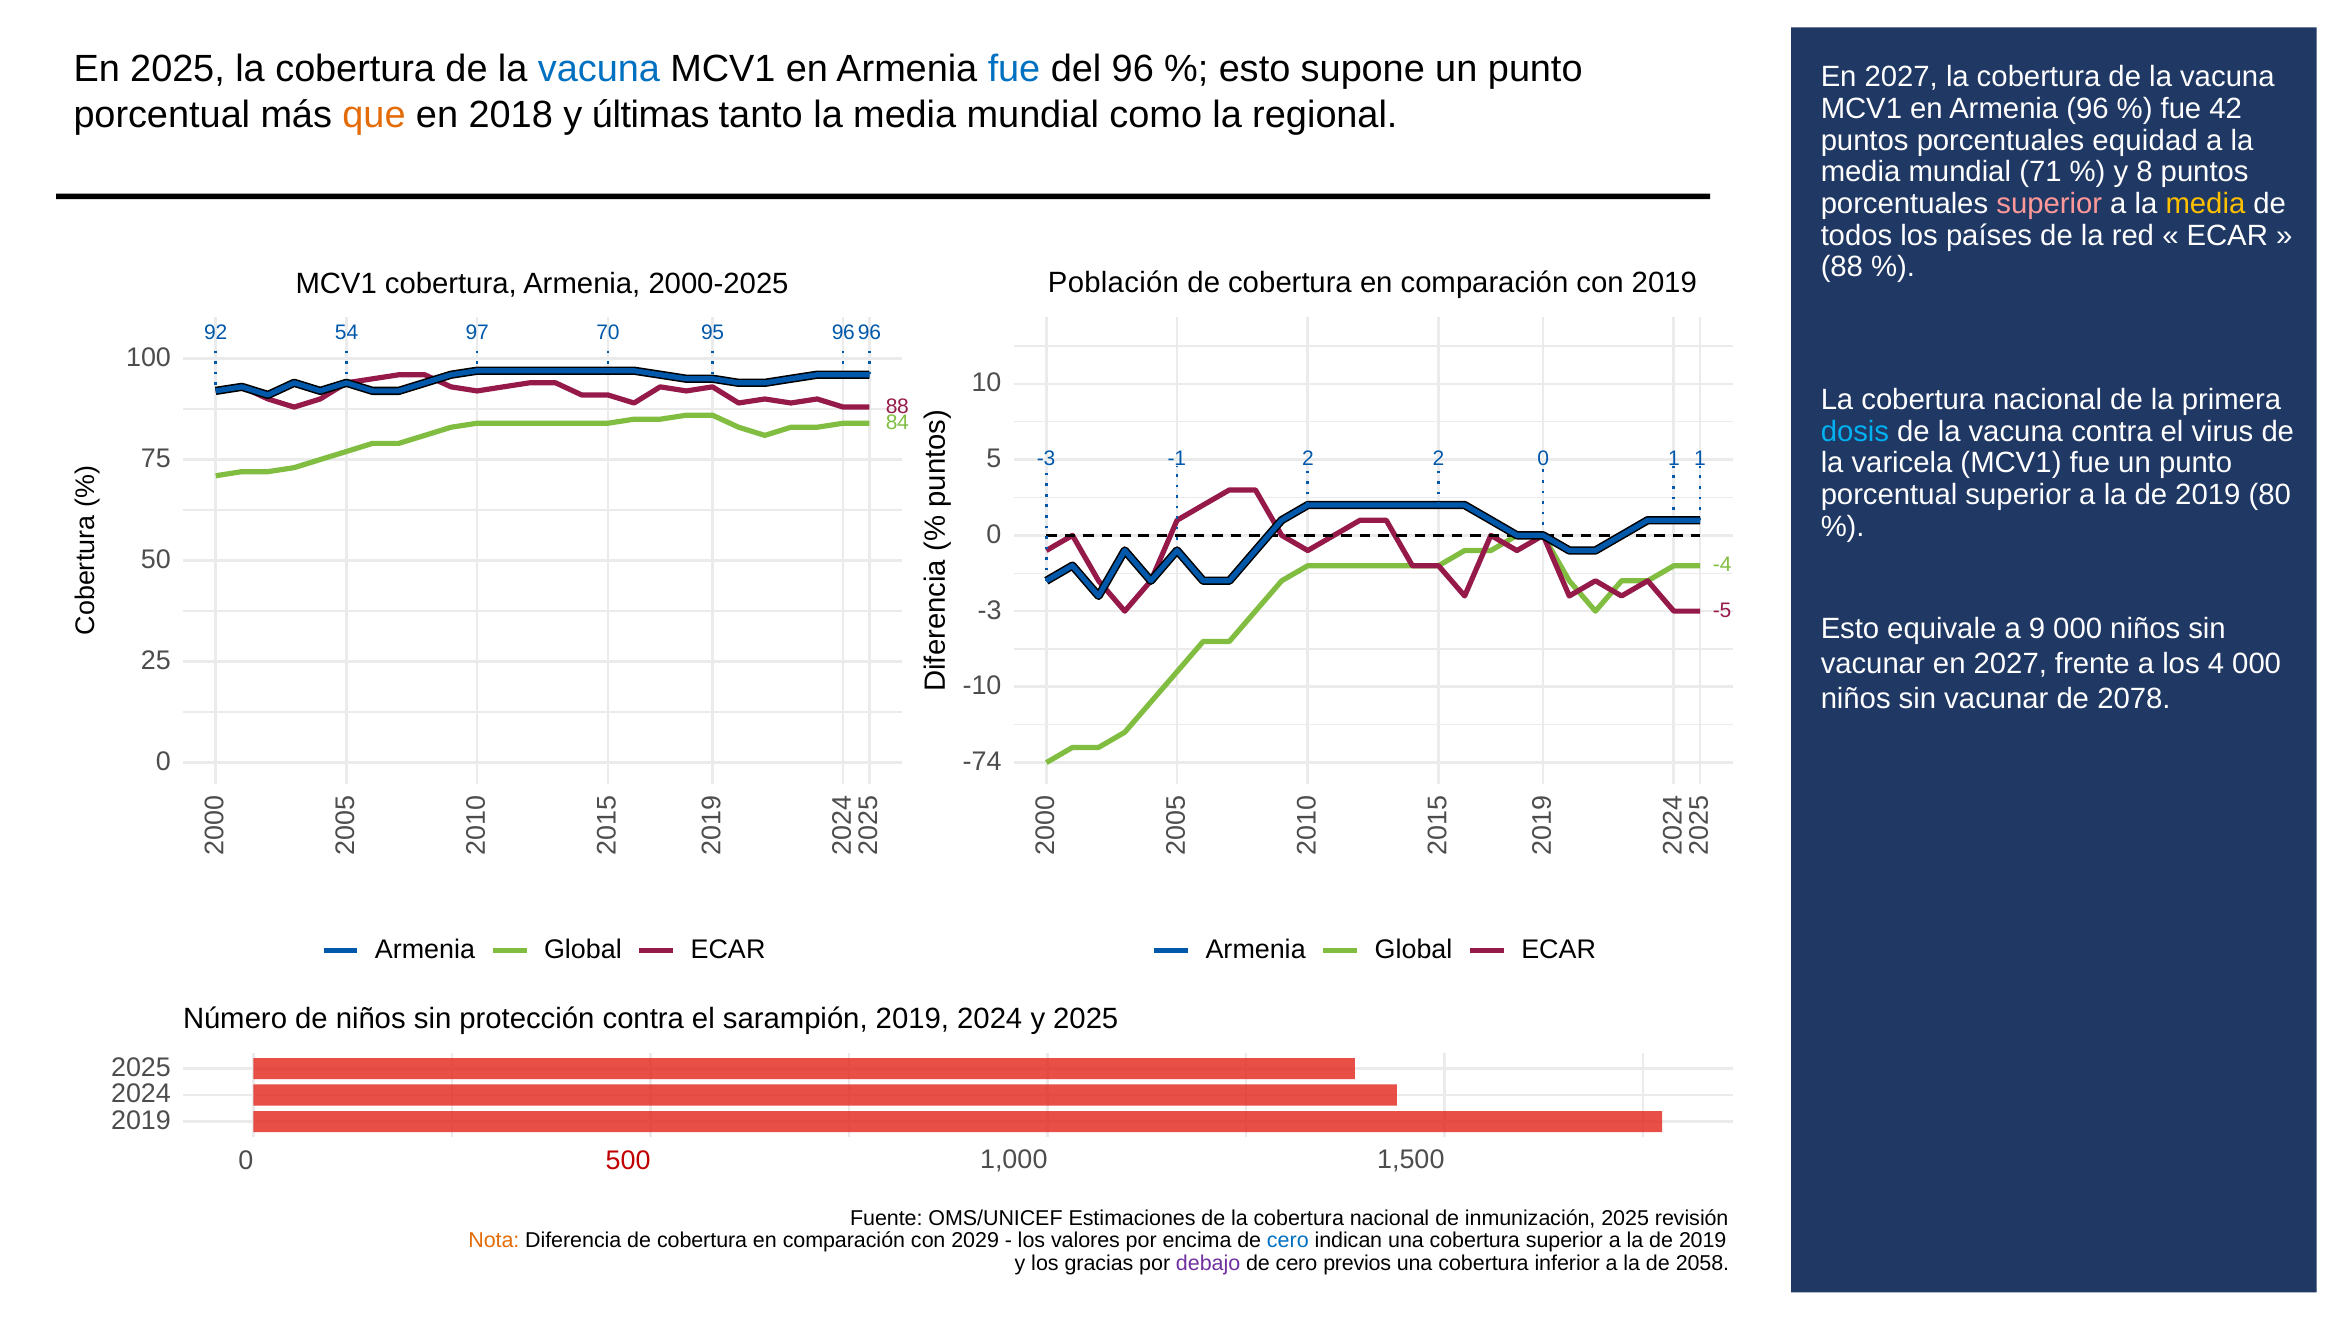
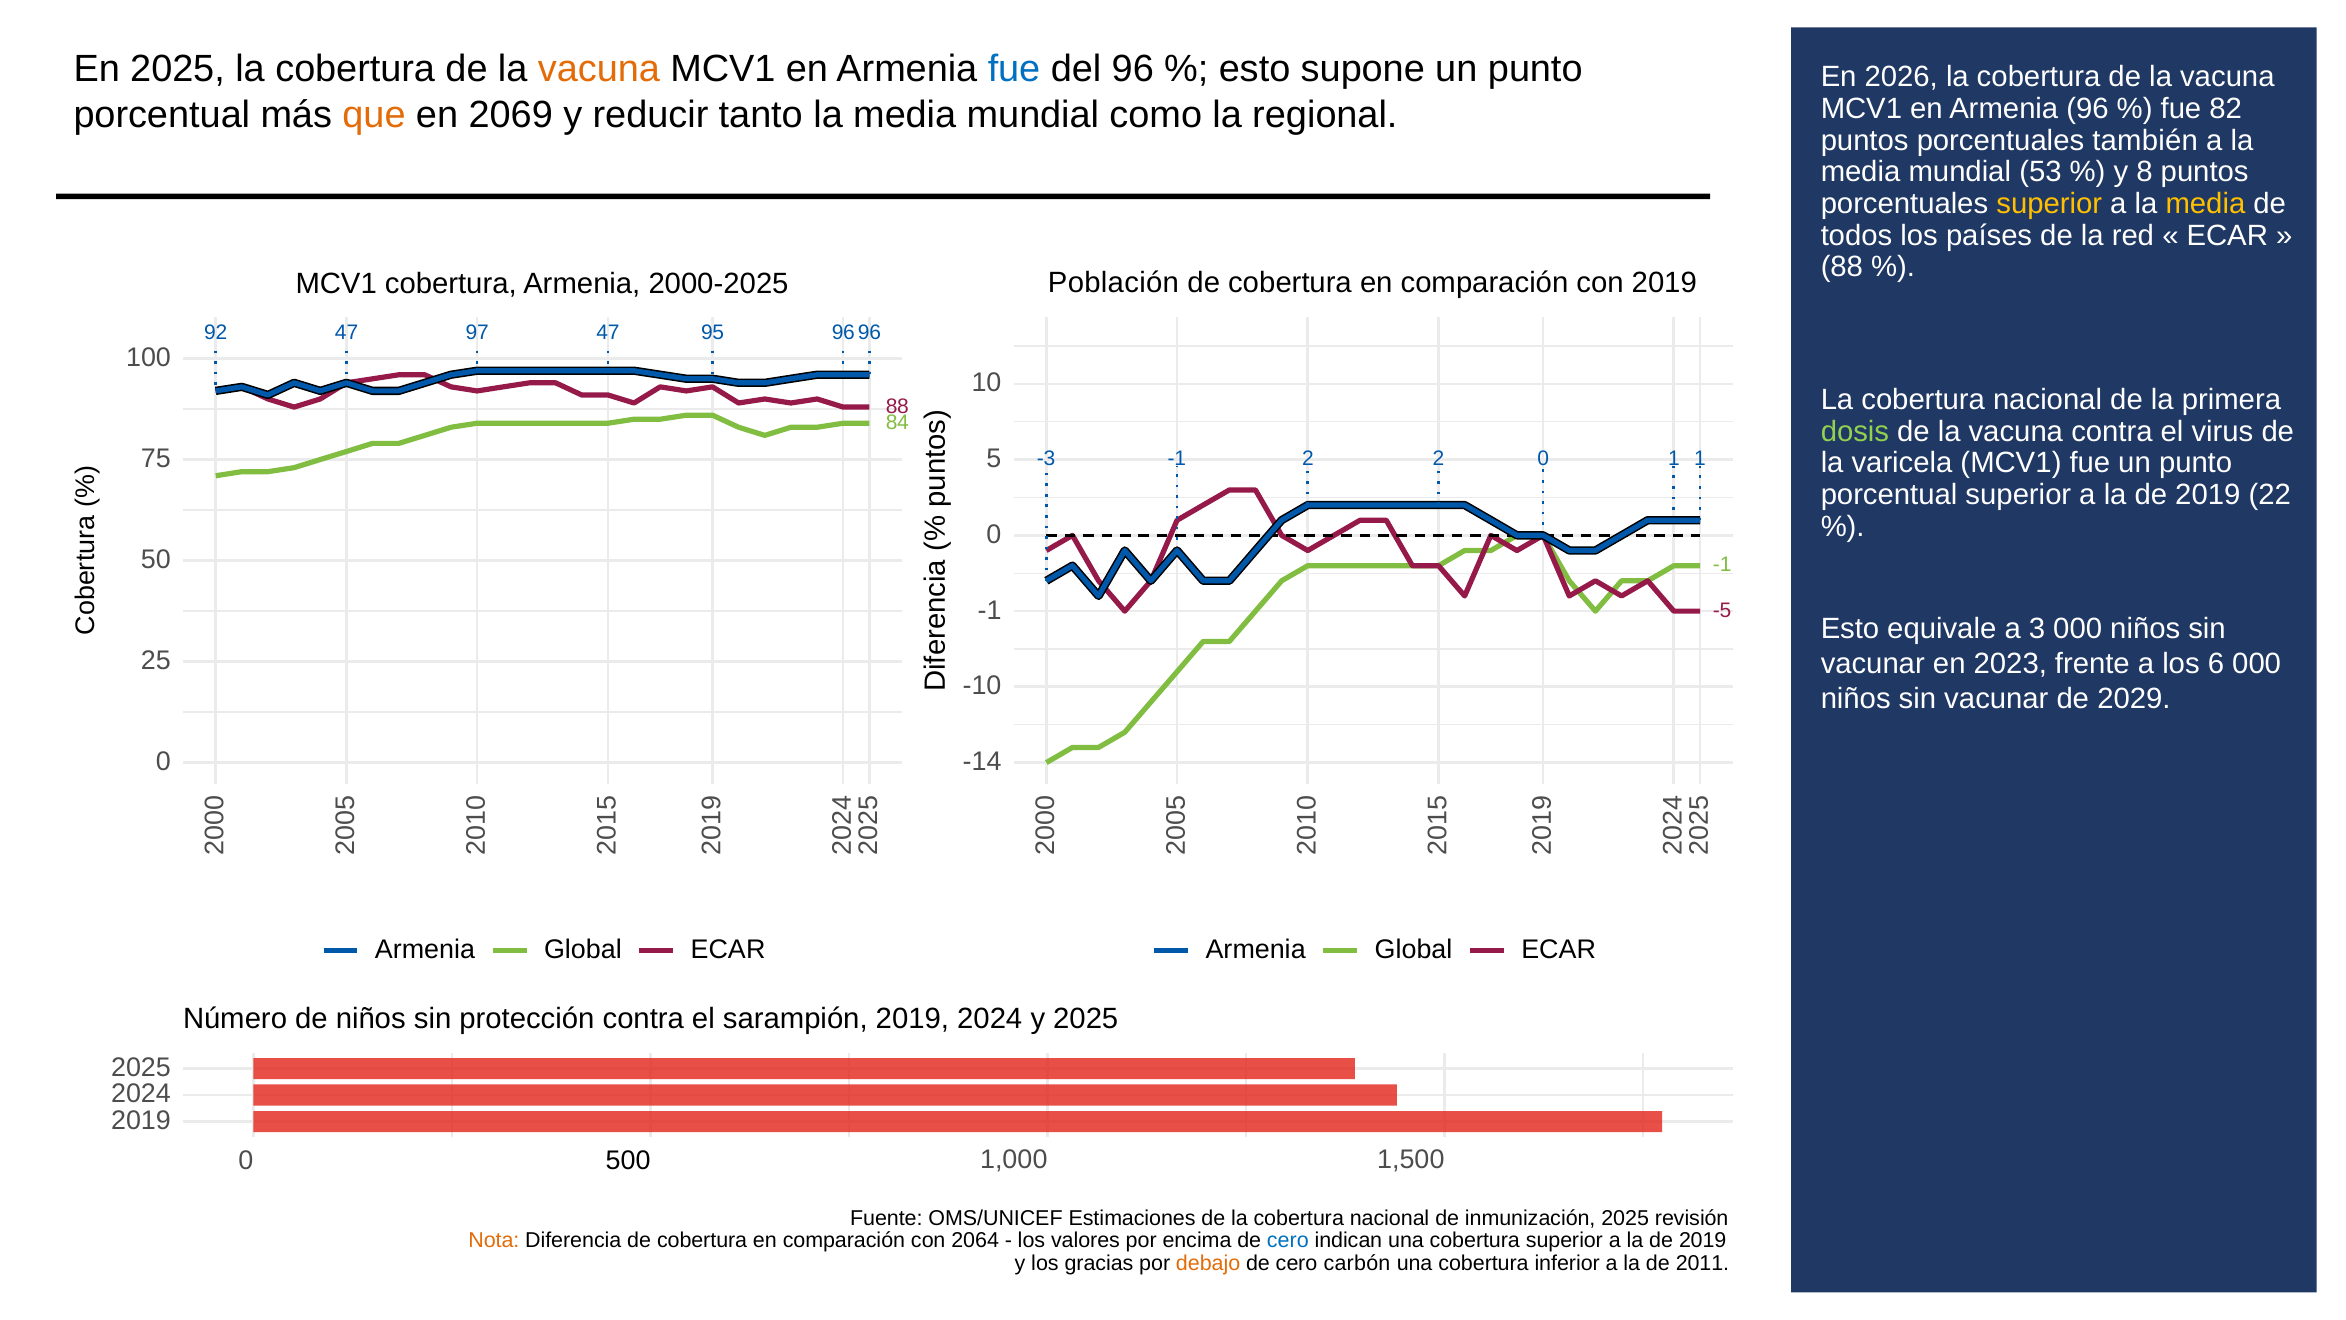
vacuna at (599, 69) colour: blue -> orange
2027 at (1901, 77): 2027 -> 2026
42: 42 -> 82
2018: 2018 -> 2069
últimas: últimas -> reducir
equidad: equidad -> también
71: 71 -> 53
superior at (2049, 204) colour: pink -> yellow
92 54: 54 -> 47
97 70: 70 -> 47
dosis colour: light blue -> light green
80: 80 -> 22
-4 at (1722, 565): -4 -> -1
-3 at (990, 610): -3 -> -1
a 9: 9 -> 3
vacunar en 2027: 2027 -> 2023
los 4: 4 -> 6
2078: 2078 -> 2029
-74: -74 -> -14
500 colour: red -> black
2029: 2029 -> 2064
debajo colour: purple -> orange
previos: previos -> carbón
2058: 2058 -> 2011
